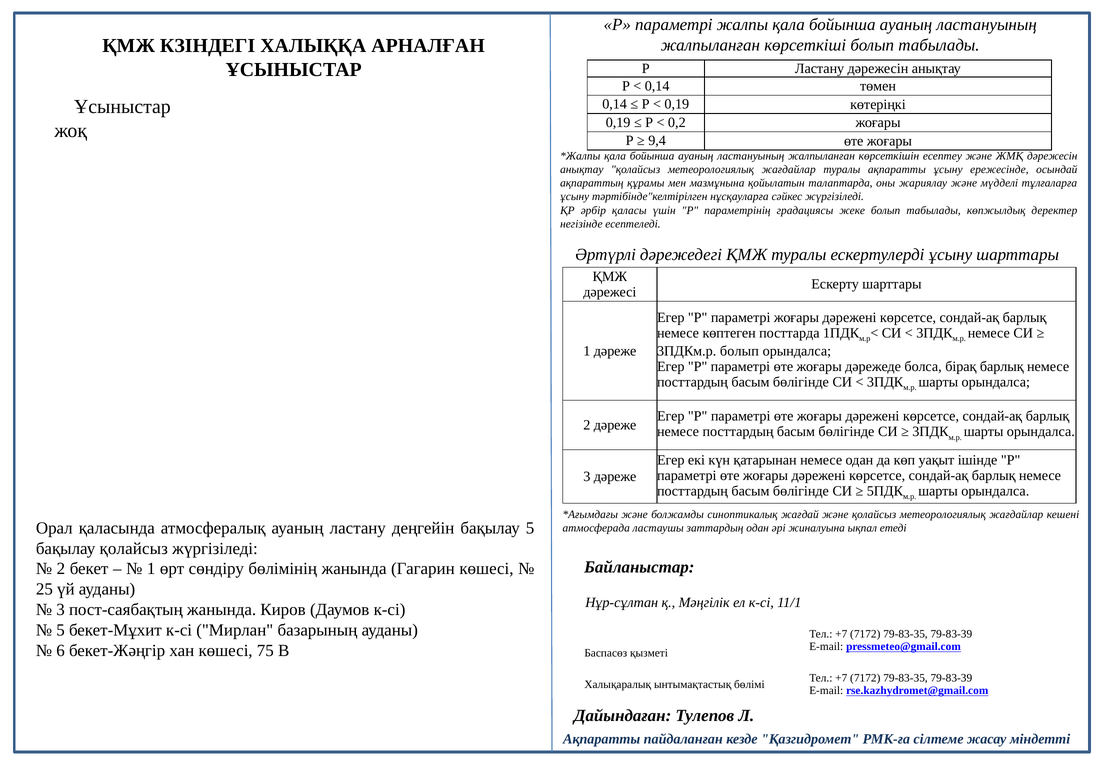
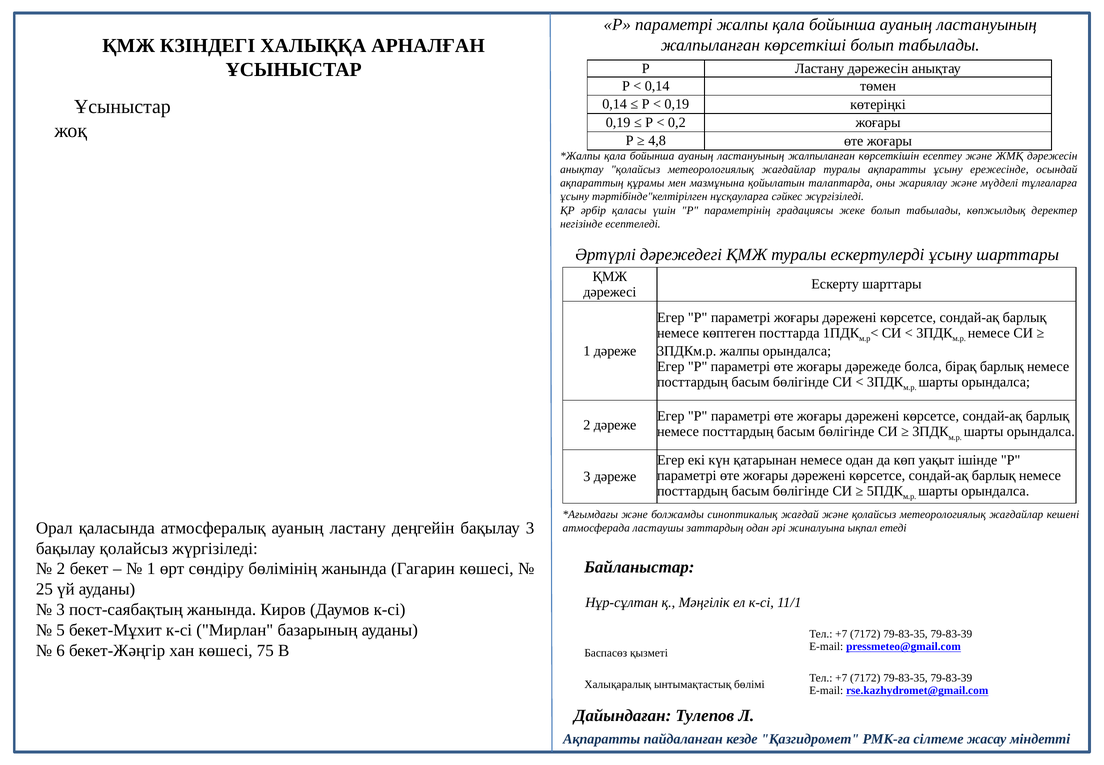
9,4: 9,4 -> 4,8
3ПДКм.р болып: болып -> жалпы
бақылау 5: 5 -> 3
